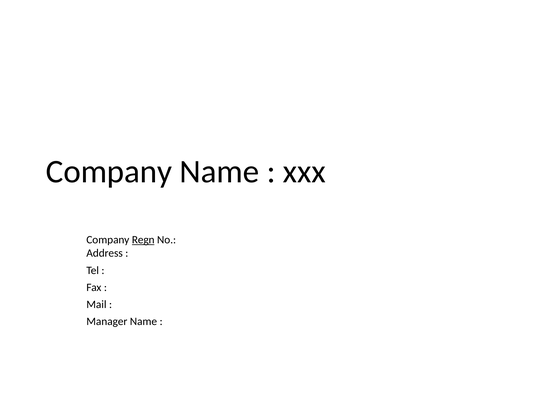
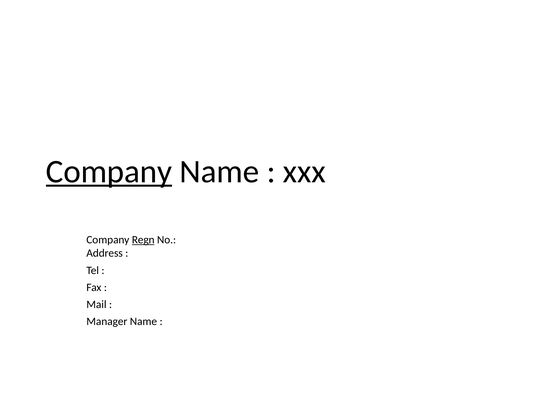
Company at (109, 172) underline: none -> present
